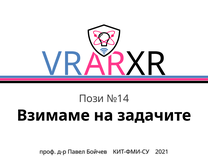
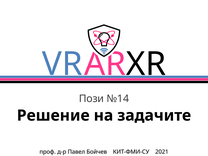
Взимаме: Взимаме -> Решение
